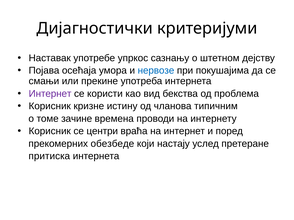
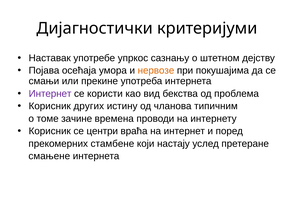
нервозе colour: blue -> orange
кризне: кризне -> других
обезбеде: обезбеде -> стамбене
притиска: притиска -> смањене
